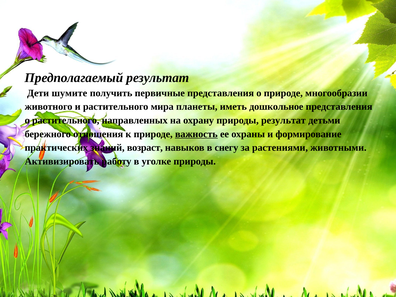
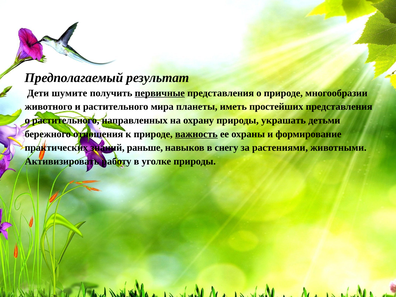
первичные underline: none -> present
дошкольное: дошкольное -> простейших
природы результат: результат -> украшать
возраст: возраст -> раньше
